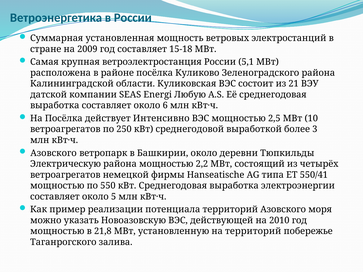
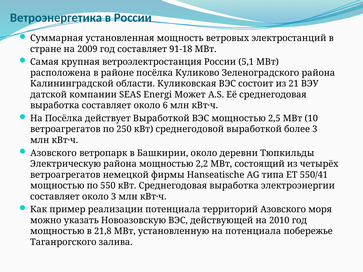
15-18: 15-18 -> 91-18
Любую: Любую -> Может
действует Интенсивно: Интенсивно -> Выработкой
около 5: 5 -> 3
на территорий: территорий -> потенциала
